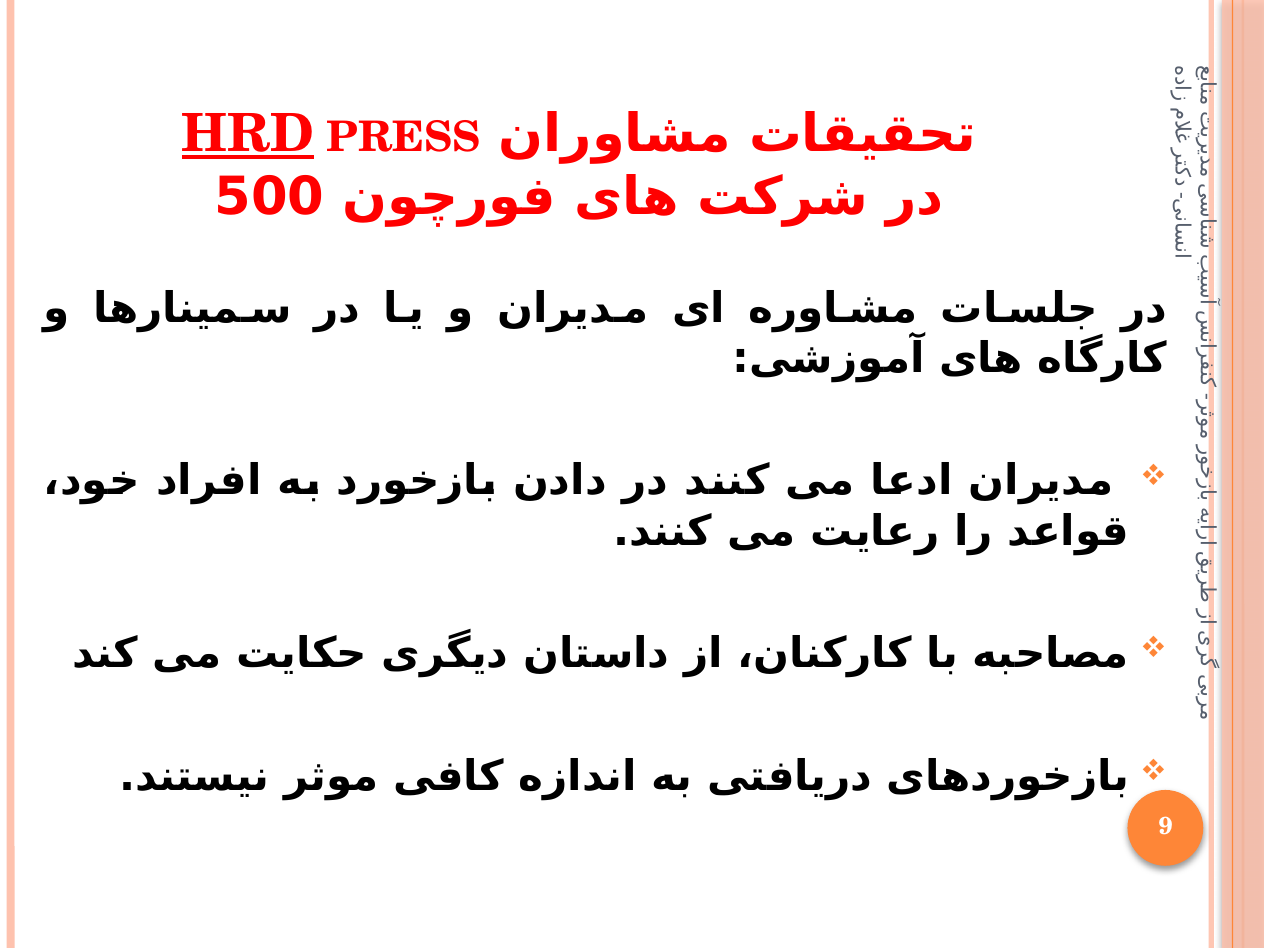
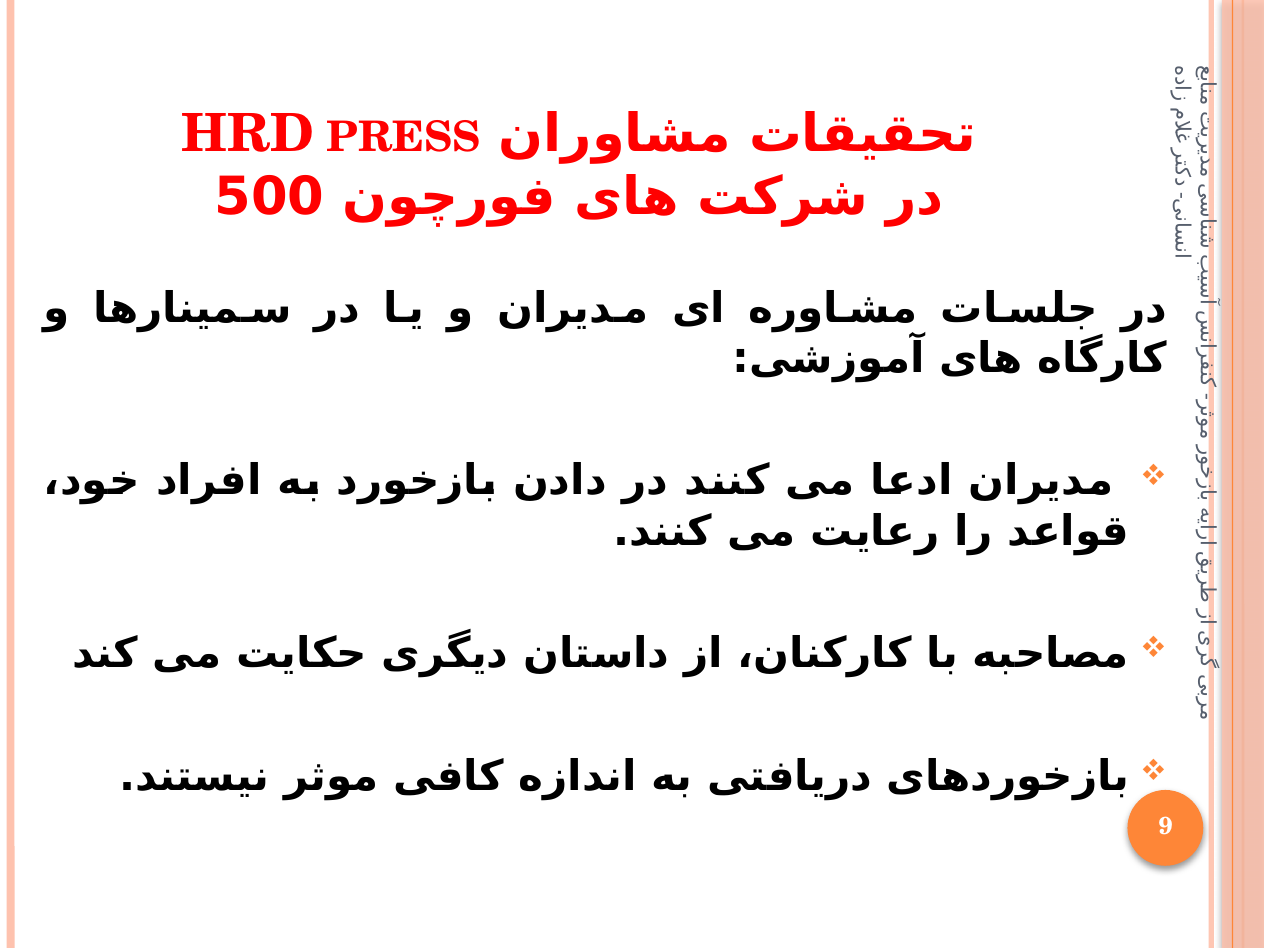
HRD underline: present -> none
